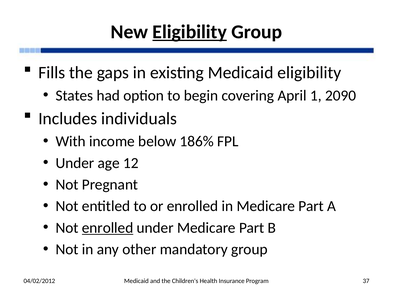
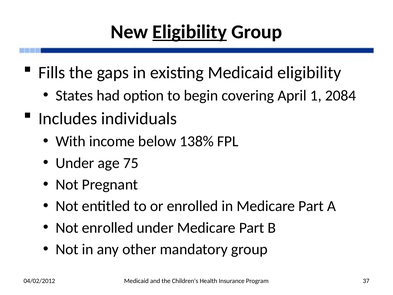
2090: 2090 -> 2084
186%: 186% -> 138%
12: 12 -> 75
enrolled at (108, 228) underline: present -> none
